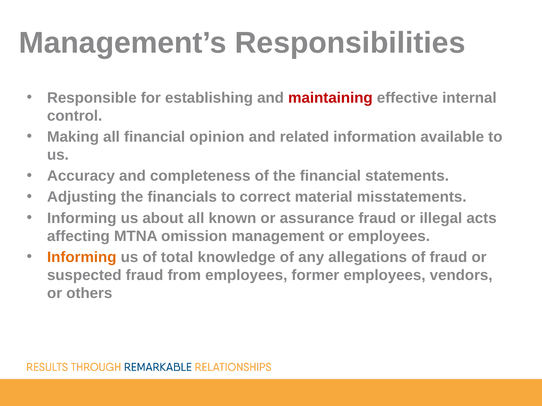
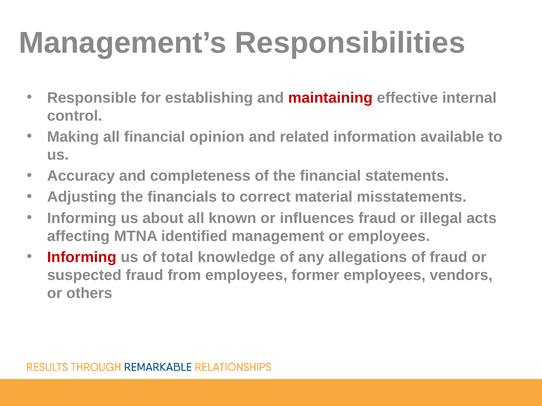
assurance: assurance -> influences
omission: omission -> identified
Informing at (82, 257) colour: orange -> red
